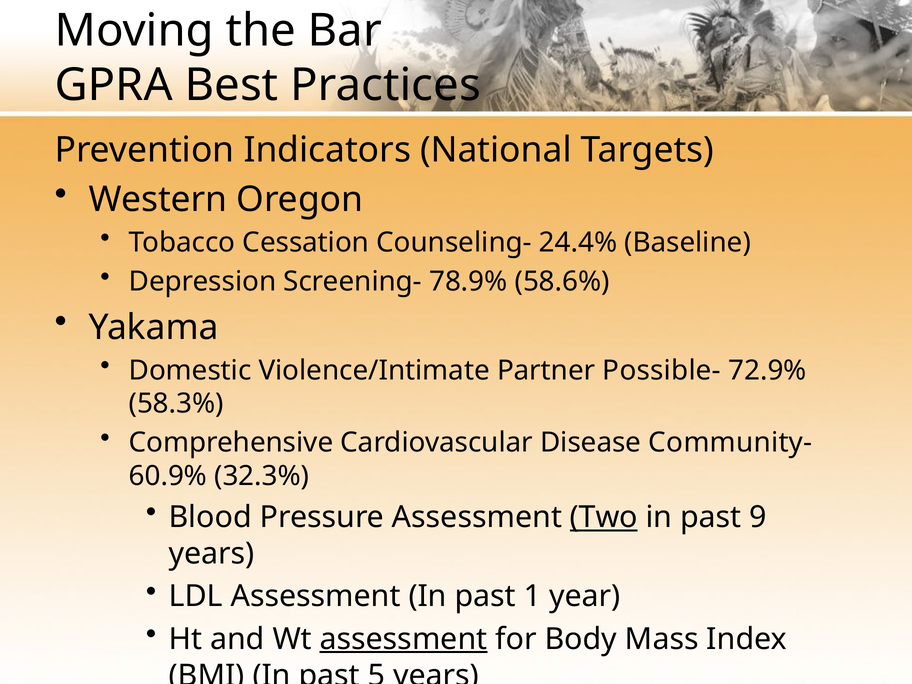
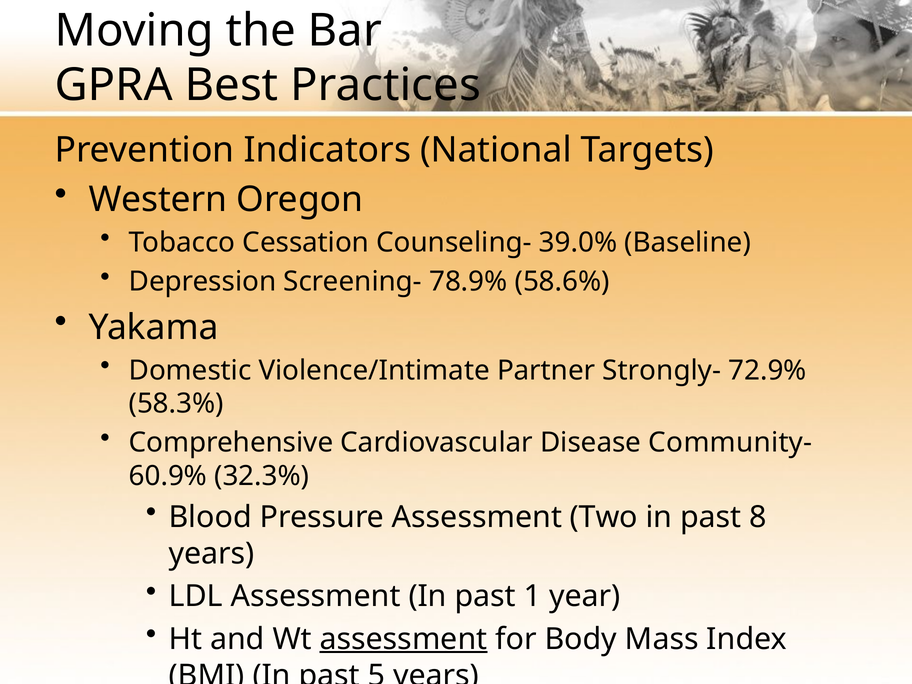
24.4%: 24.4% -> 39.0%
Possible-: Possible- -> Strongly-
Two underline: present -> none
9: 9 -> 8
